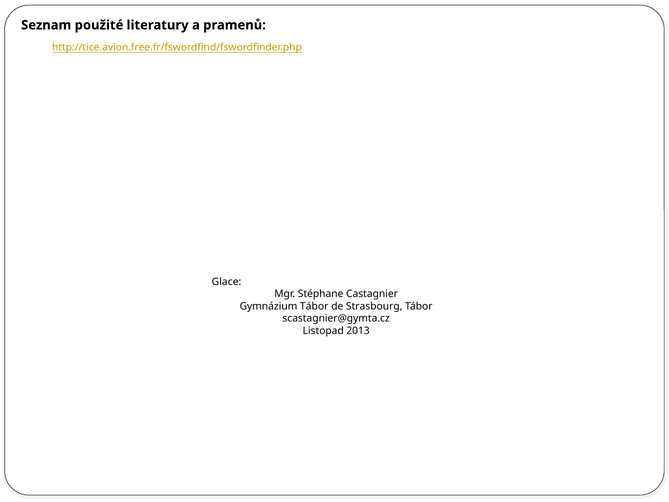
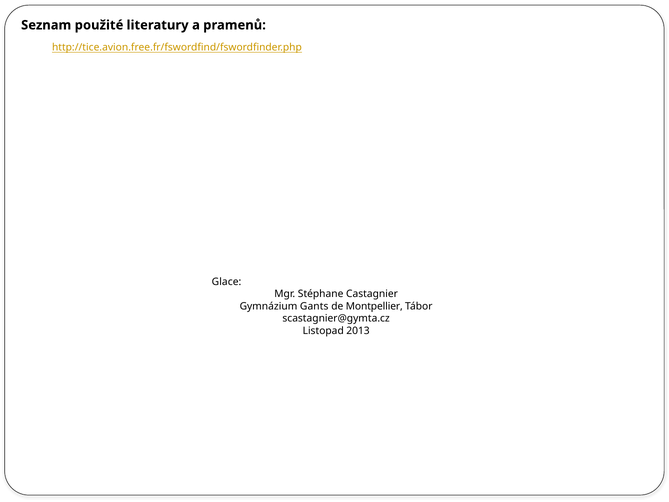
Gymnázium Tábor: Tábor -> Gants
Strasbourg: Strasbourg -> Montpellier
